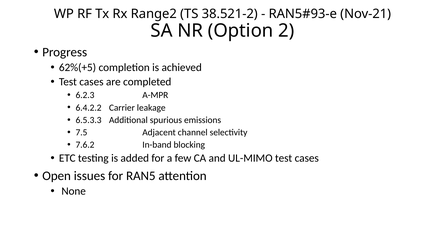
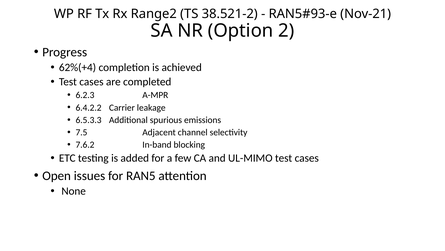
62%(+5: 62%(+5 -> 62%(+4
